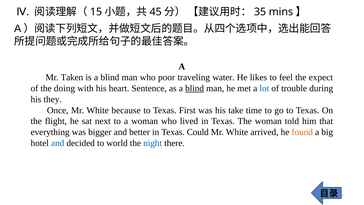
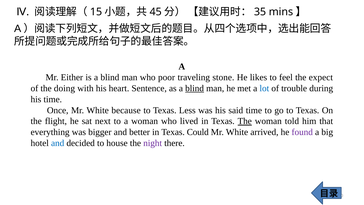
Taken: Taken -> Either
water: water -> stone
his they: they -> time
First: First -> Less
take: take -> said
The at (245, 121) underline: none -> present
found colour: orange -> purple
world: world -> house
night colour: blue -> purple
